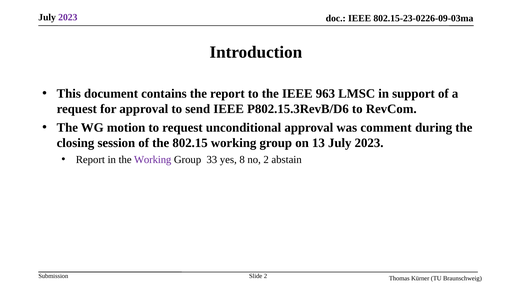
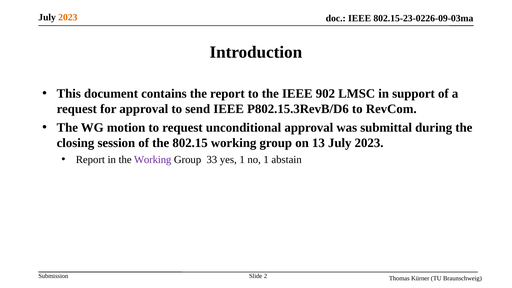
2023 at (68, 17) colour: purple -> orange
963: 963 -> 902
comment: comment -> submittal
yes 8: 8 -> 1
no 2: 2 -> 1
